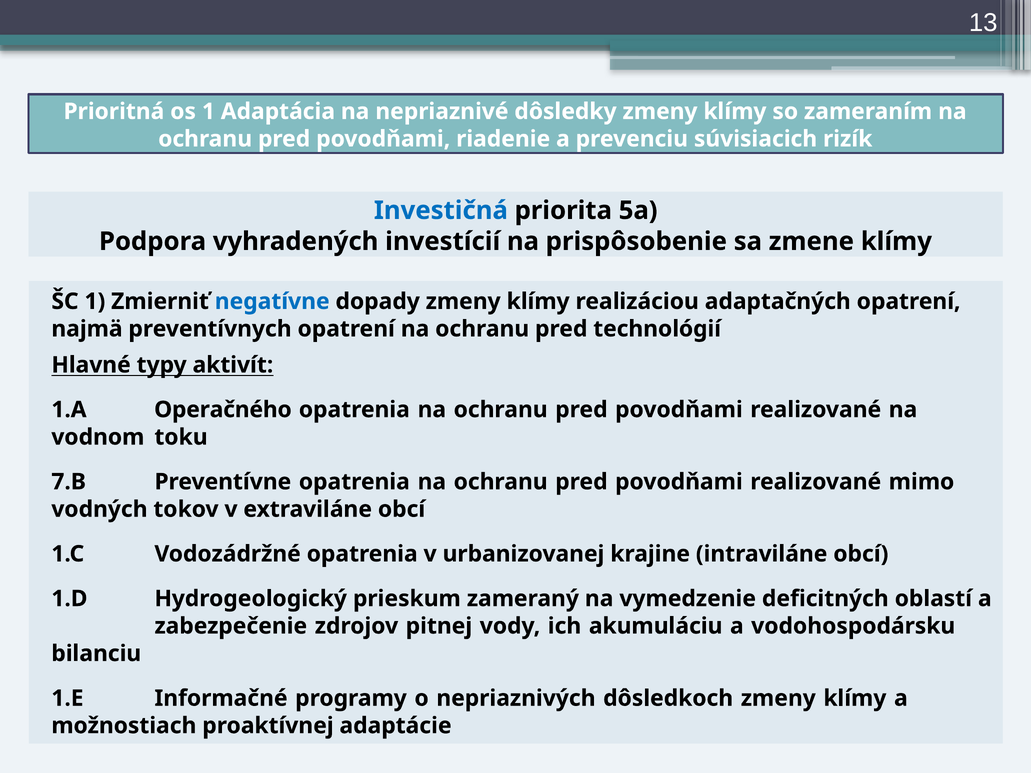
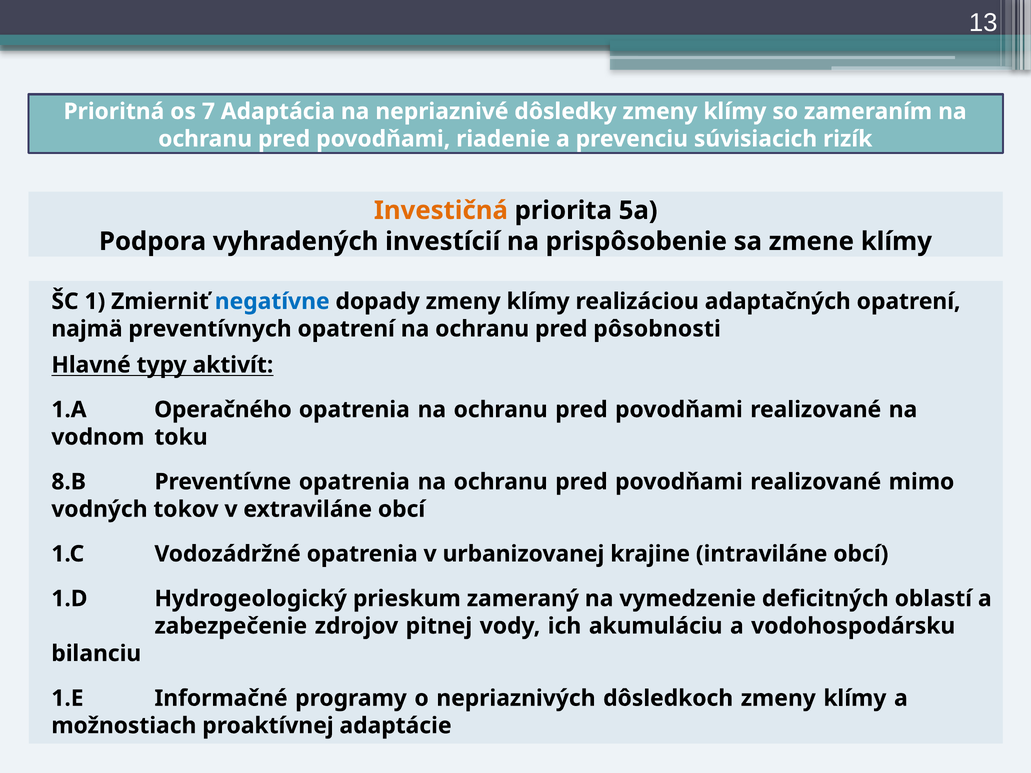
os 1: 1 -> 7
Investičná colour: blue -> orange
technológií: technológií -> pôsobnosti
7.B: 7.B -> 8.B
